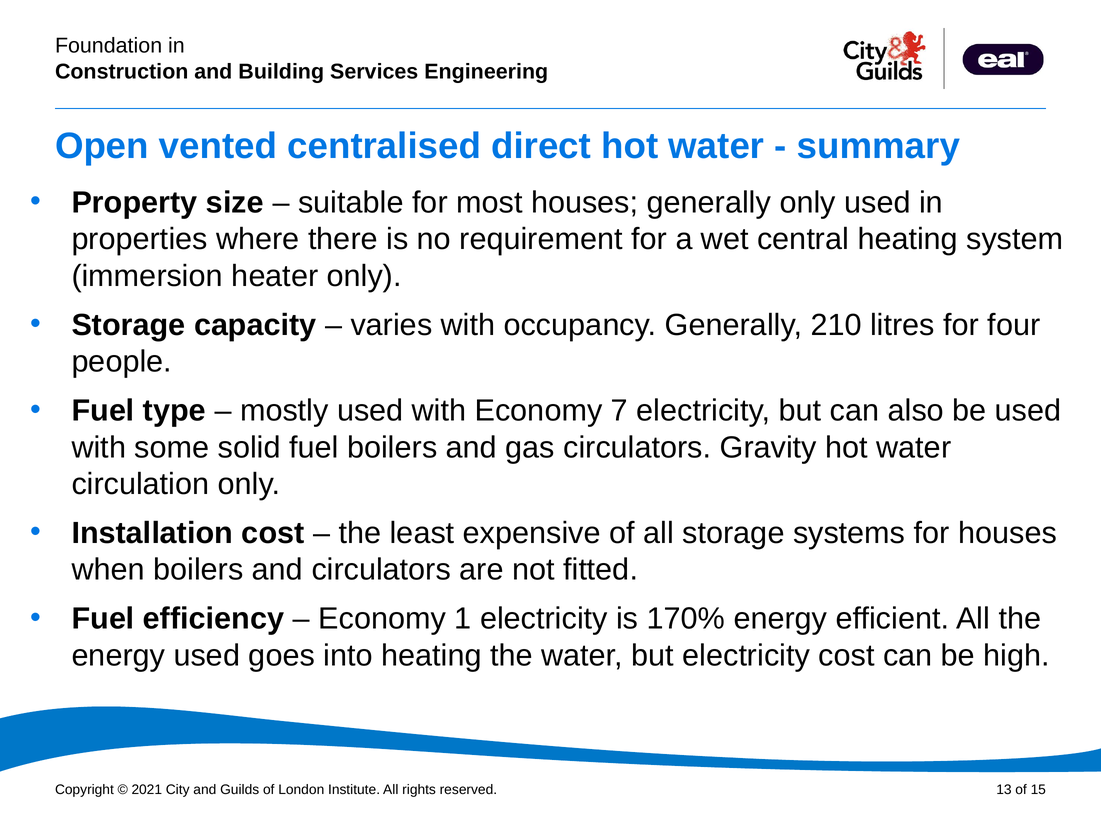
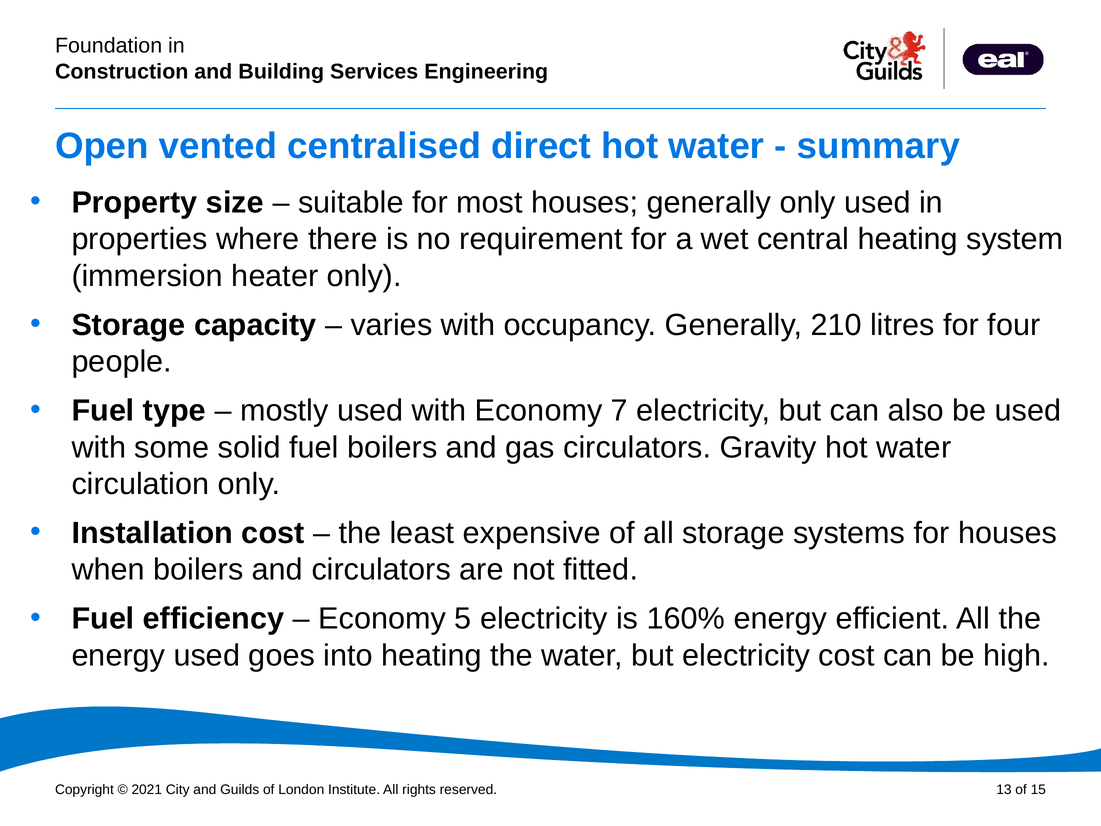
1: 1 -> 5
170%: 170% -> 160%
